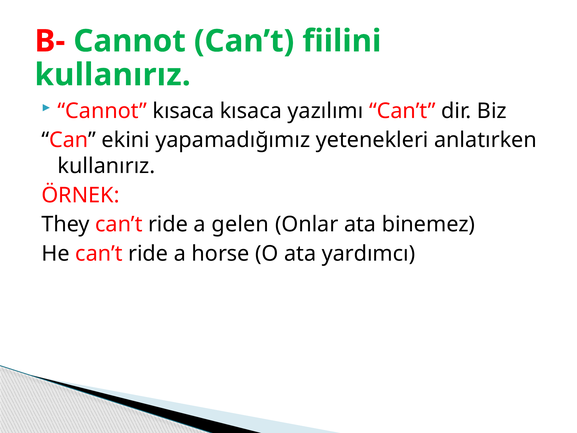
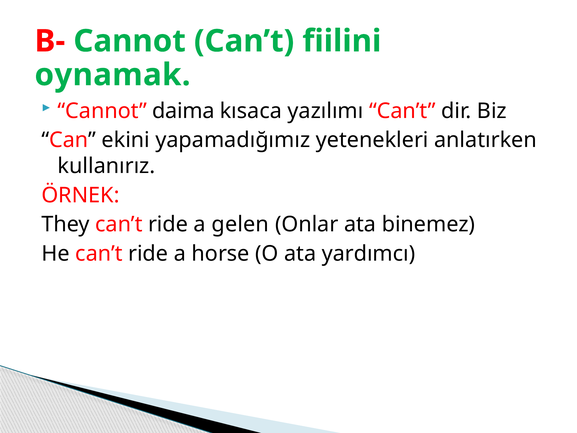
kullanırız at (113, 75): kullanırız -> oynamak
Cannot kısaca: kısaca -> daima
